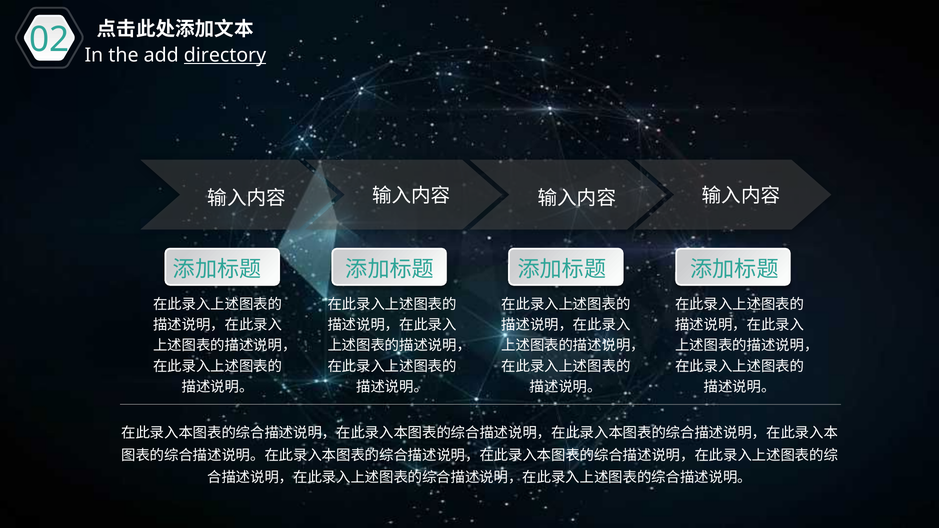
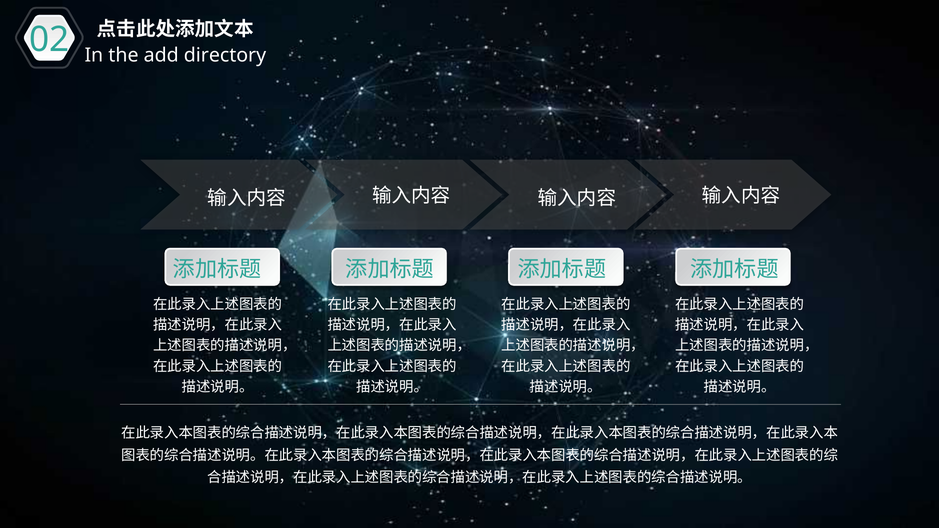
directory underline: present -> none
